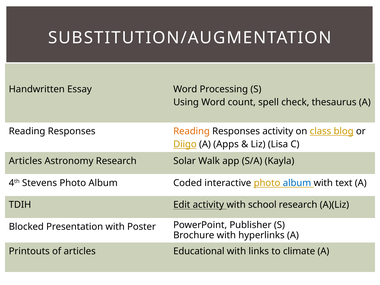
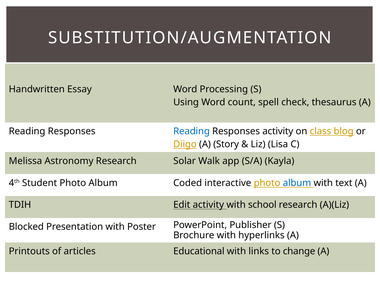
Reading at (192, 131) colour: orange -> blue
Apps: Apps -> Story
Articles at (25, 161): Articles -> Melissa
Stevens: Stevens -> Student
climate: climate -> change
